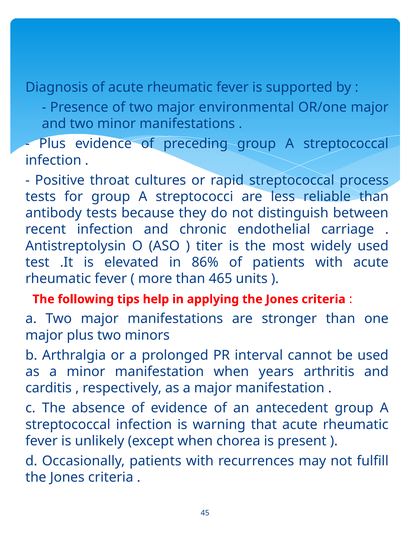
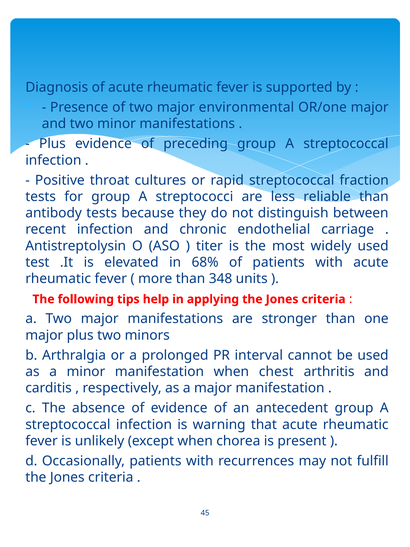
process: process -> fraction
86%: 86% -> 68%
465: 465 -> 348
years: years -> chest
